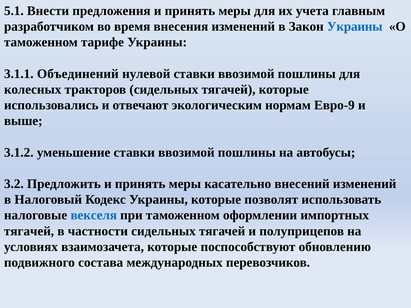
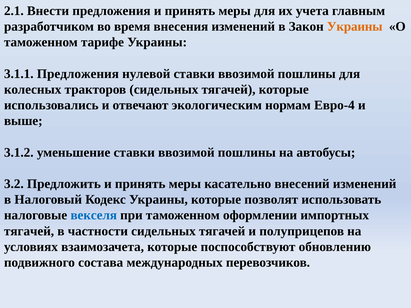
5.1: 5.1 -> 2.1
Украины at (355, 27) colour: blue -> orange
3.1.1 Объединений: Объединений -> Предложения
Евро-9: Евро-9 -> Евро-4
